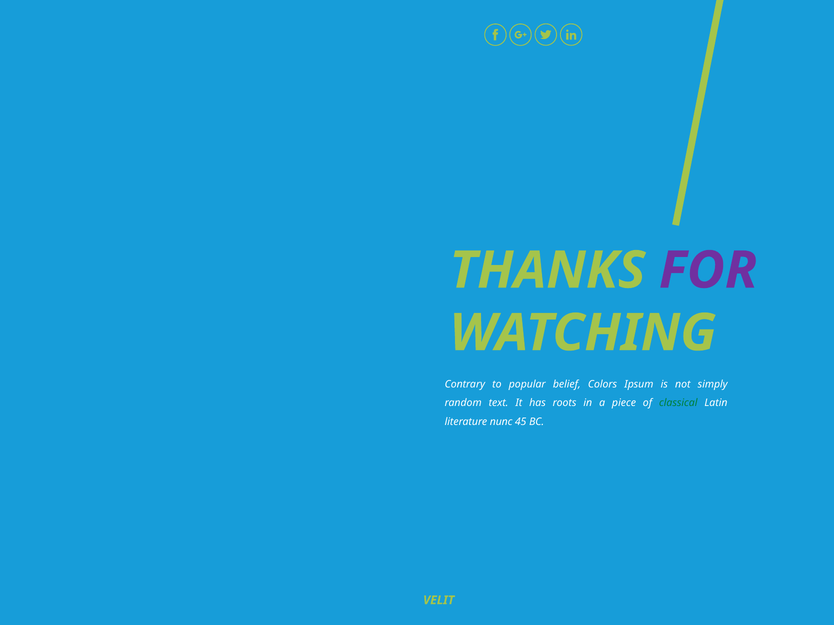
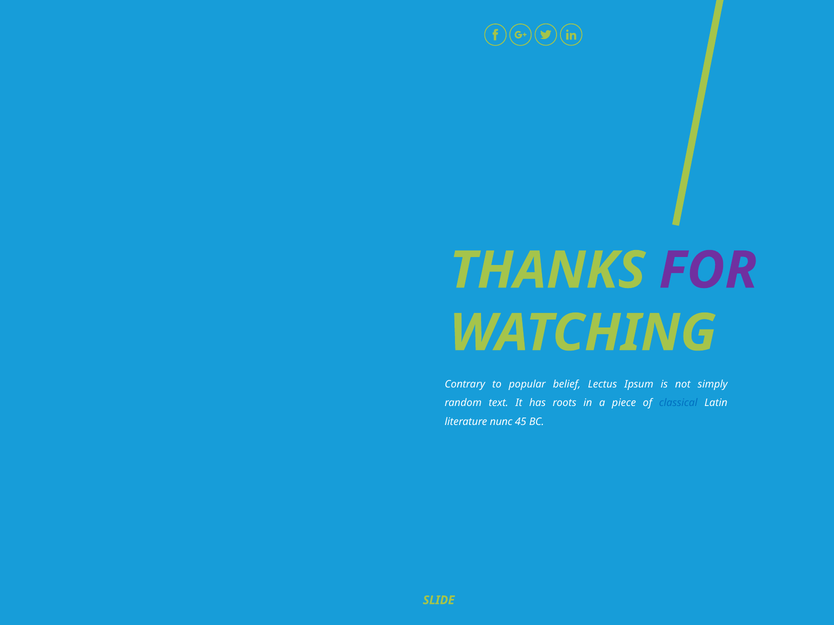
Colors: Colors -> Lectus
classical colour: green -> blue
VELIT: VELIT -> SLIDE
